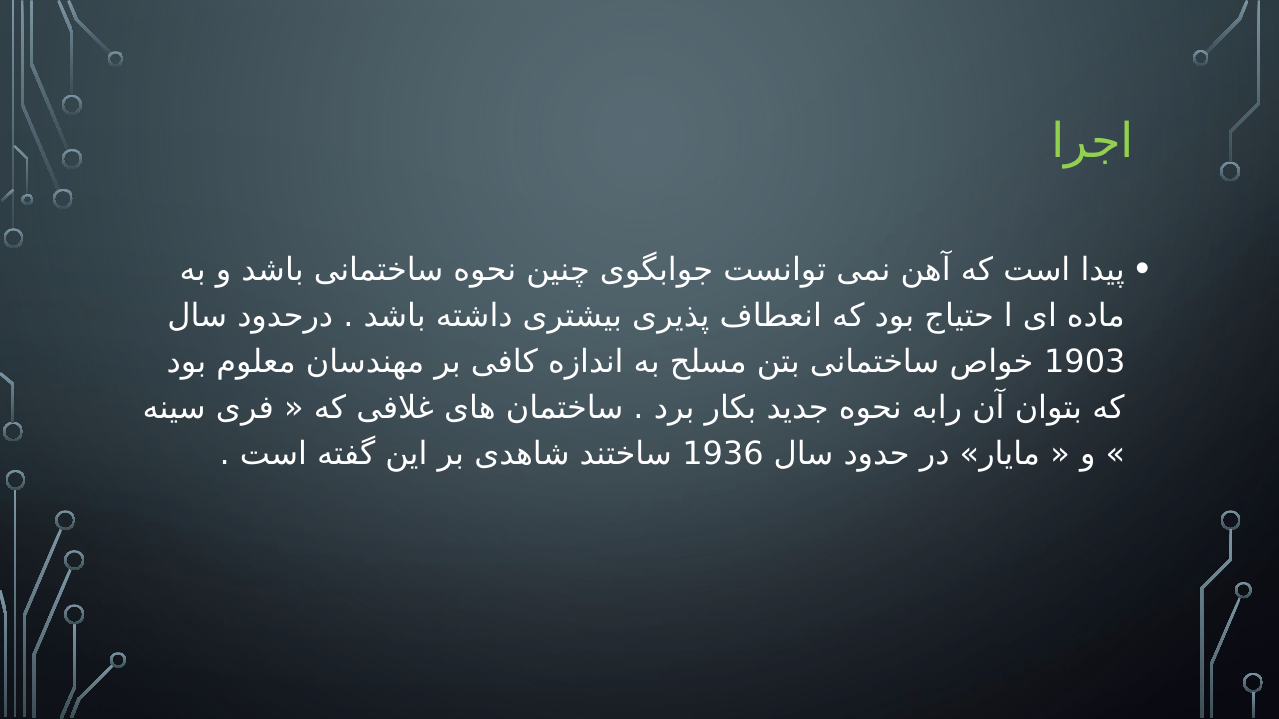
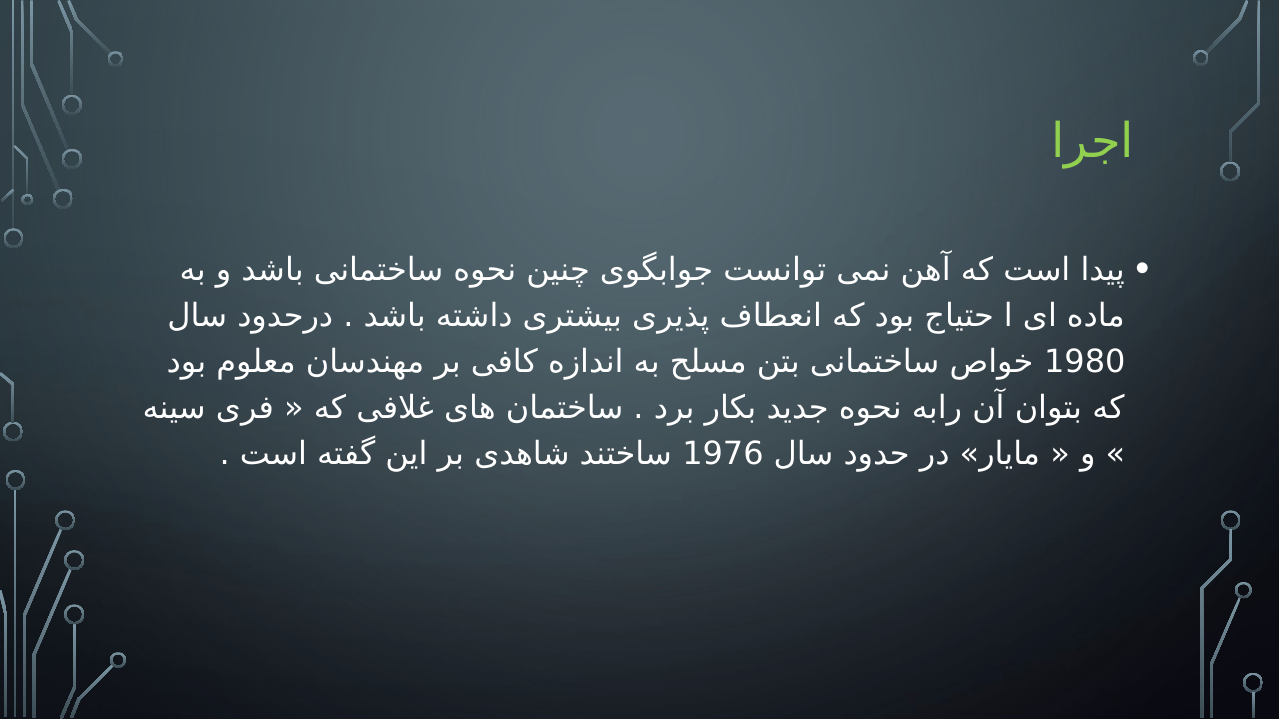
1903: 1903 -> 1980
1936: 1936 -> 1976
